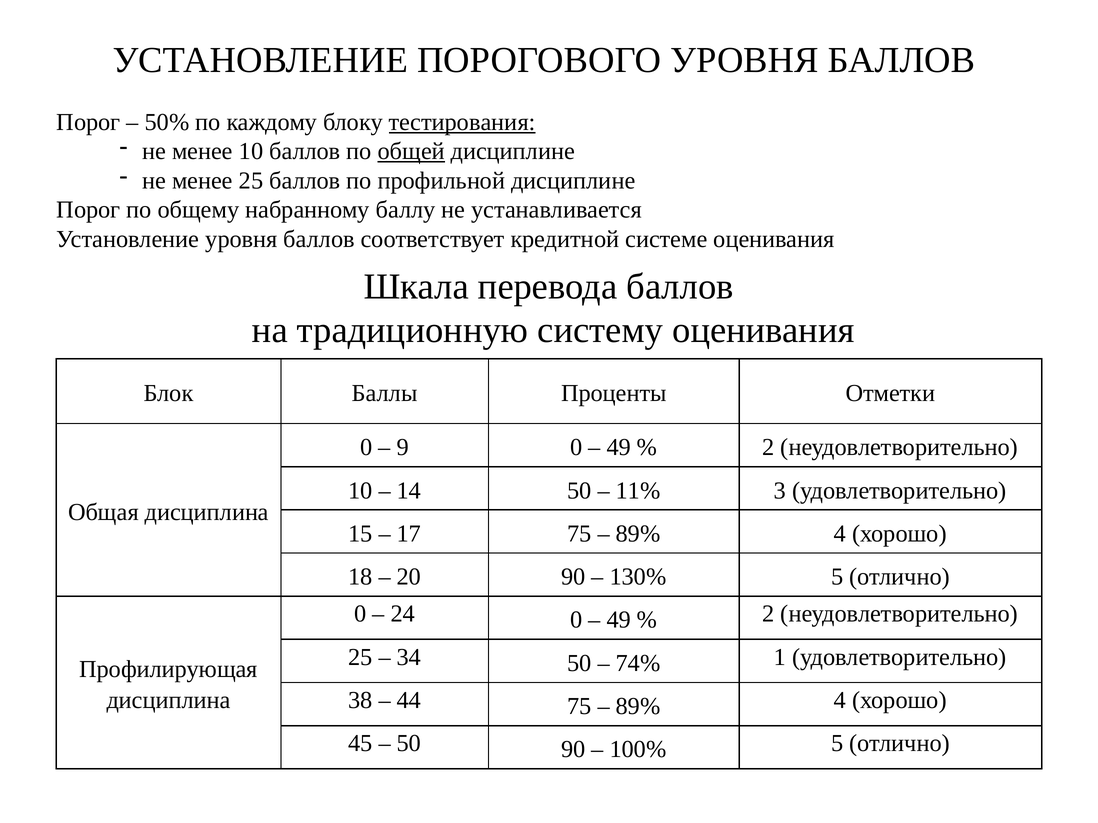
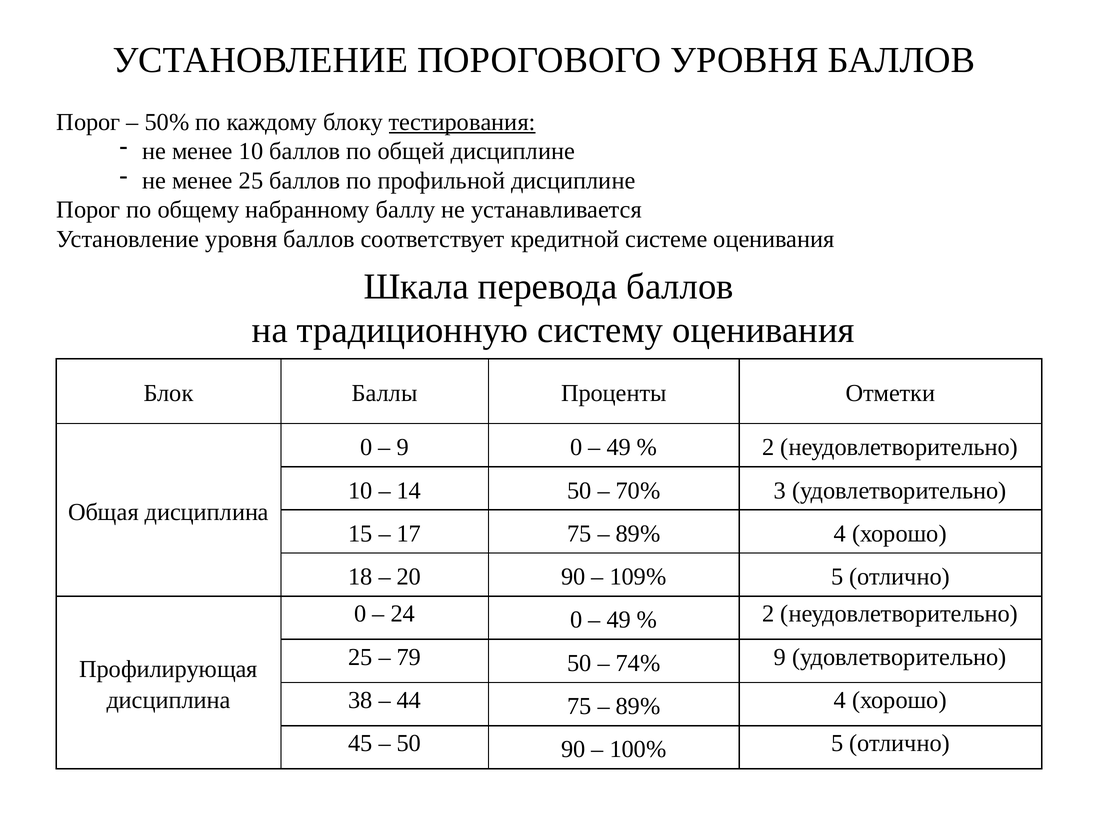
общей underline: present -> none
11%: 11% -> 70%
130%: 130% -> 109%
34: 34 -> 79
74% 1: 1 -> 9
